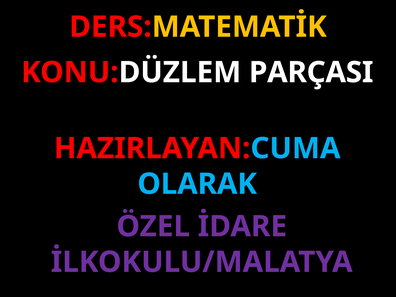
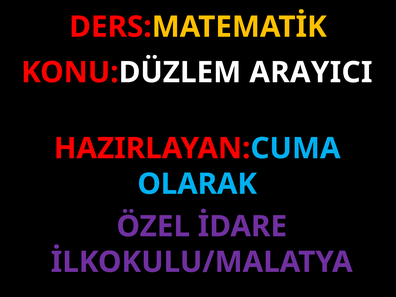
PARÇASI: PARÇASI -> ARAYICI
